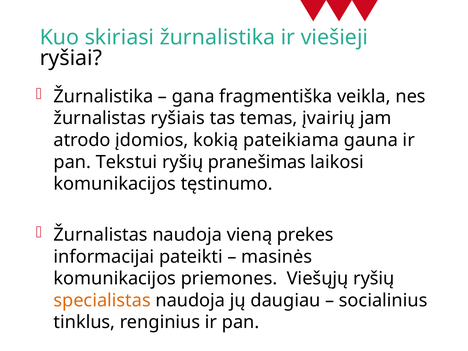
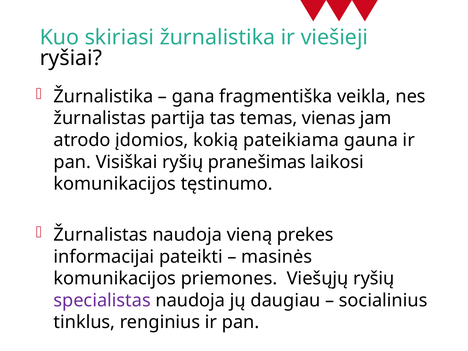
ryšiais: ryšiais -> partija
įvairių: įvairių -> vienas
Tekstui: Tekstui -> Visiškai
specialistas colour: orange -> purple
